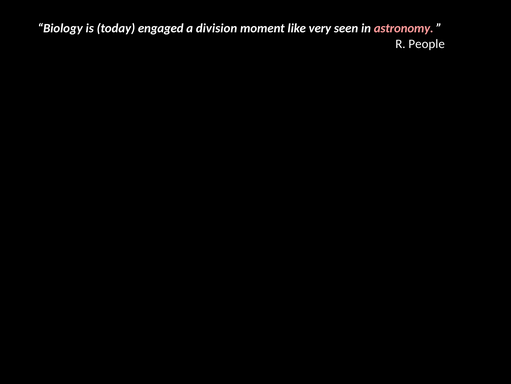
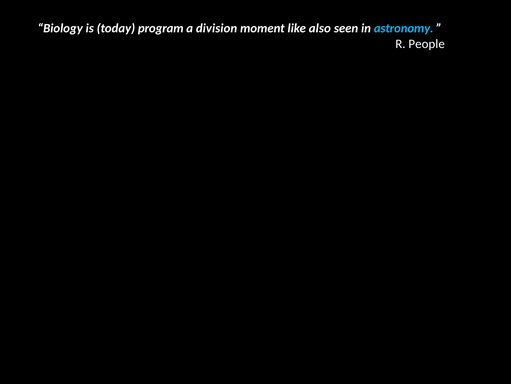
engaged: engaged -> program
very: very -> also
astronomy colour: pink -> light blue
